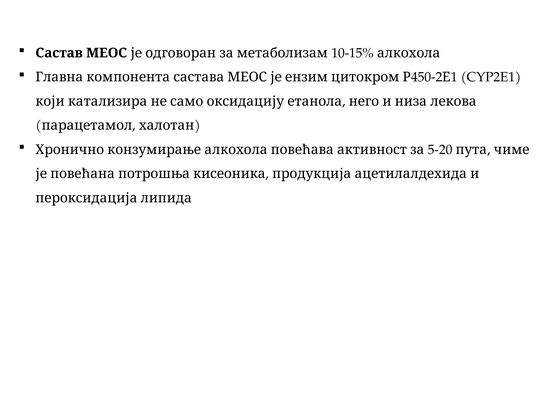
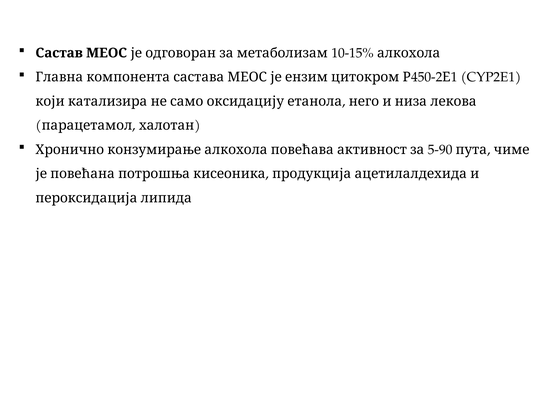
5-20: 5-20 -> 5-90
